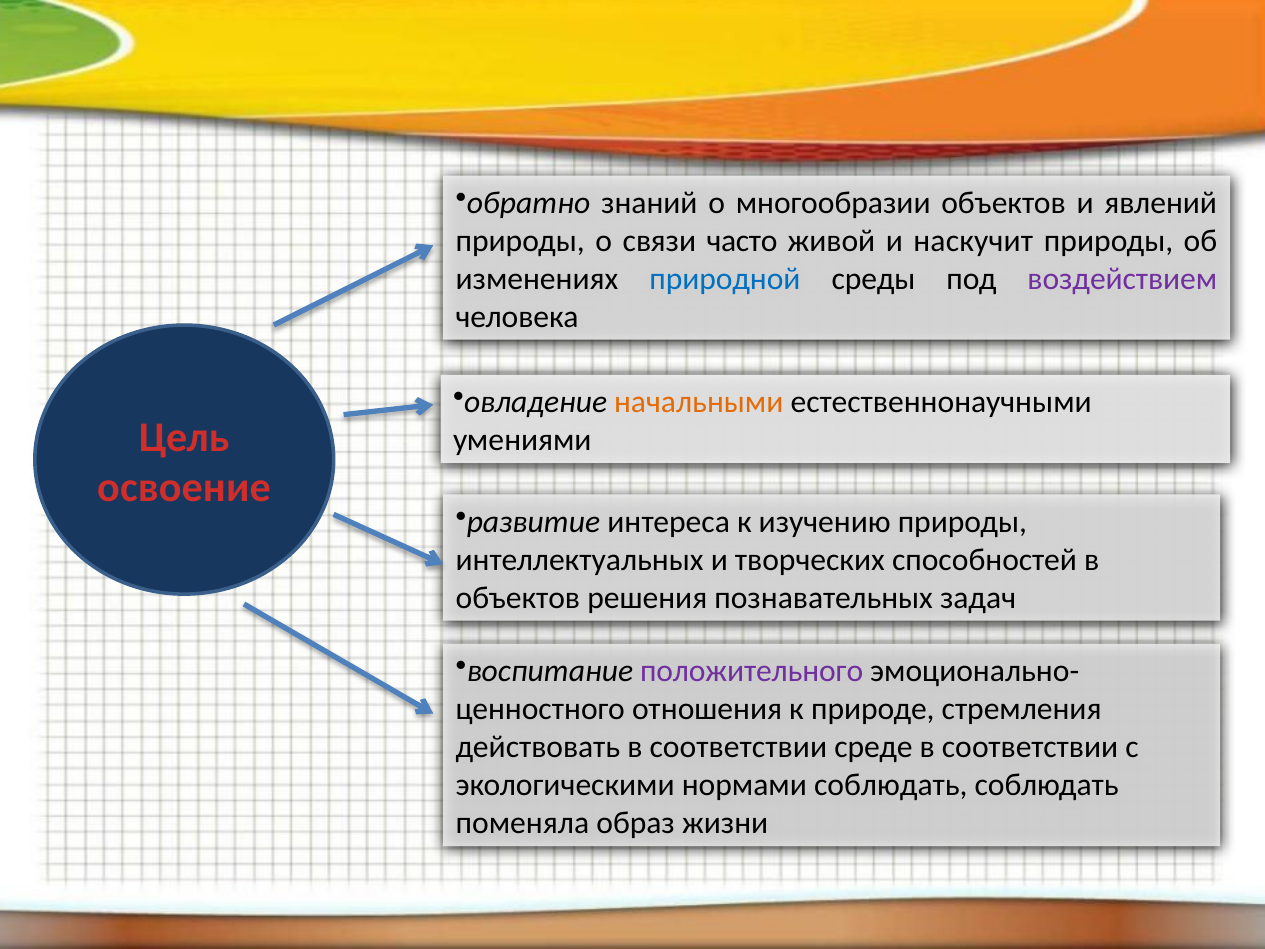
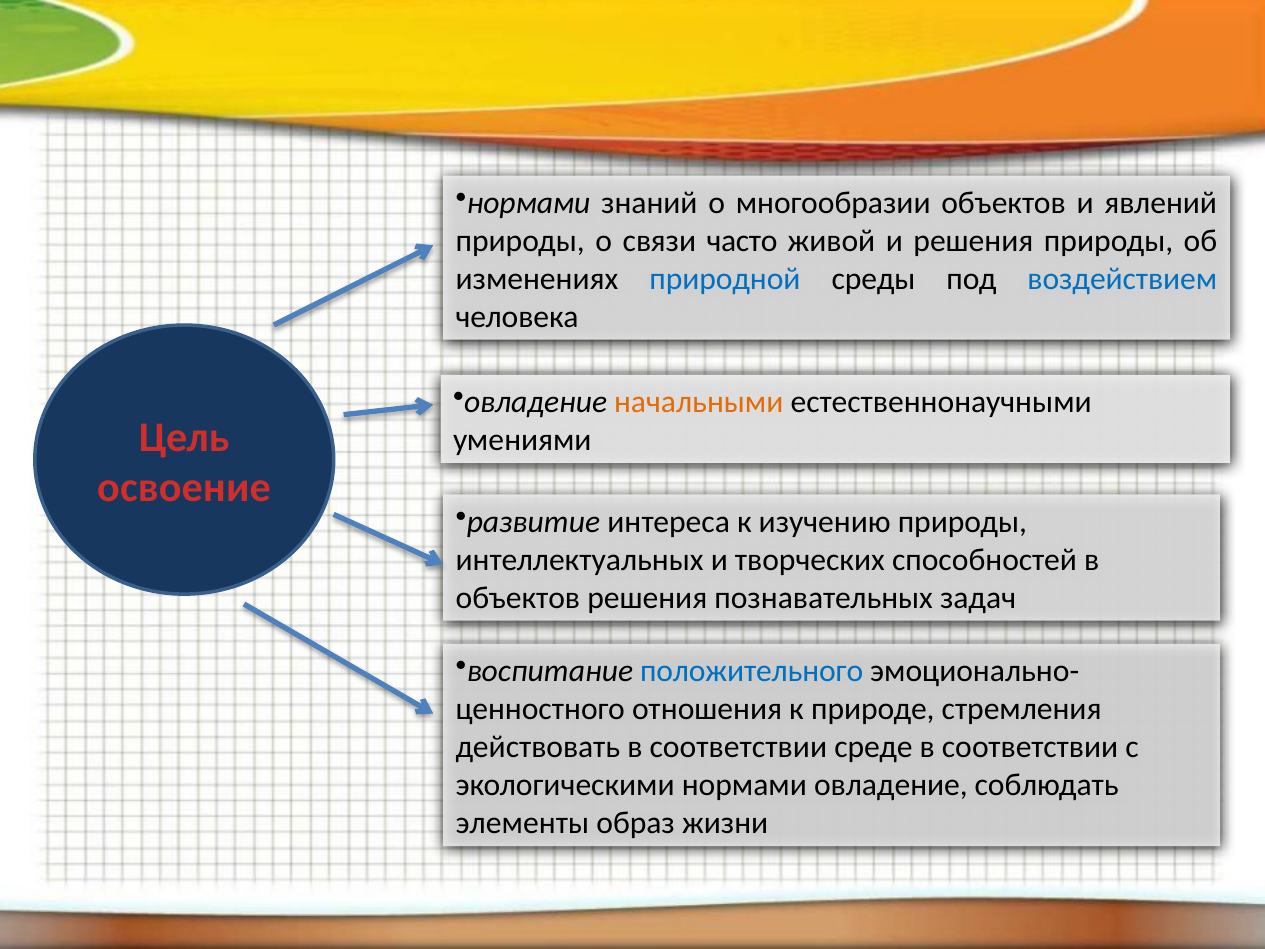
обратно at (529, 203): обратно -> нормами
и наскучит: наскучит -> решения
воздействием colour: purple -> blue
положительного colour: purple -> blue
нормами соблюдать: соблюдать -> овладение
поменяла: поменяла -> элементы
